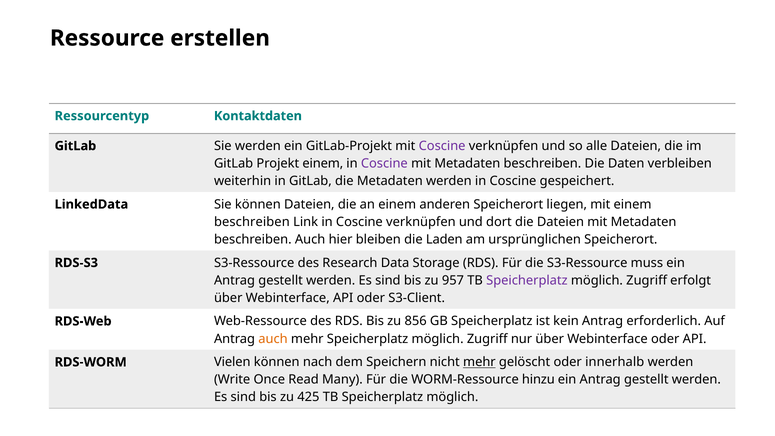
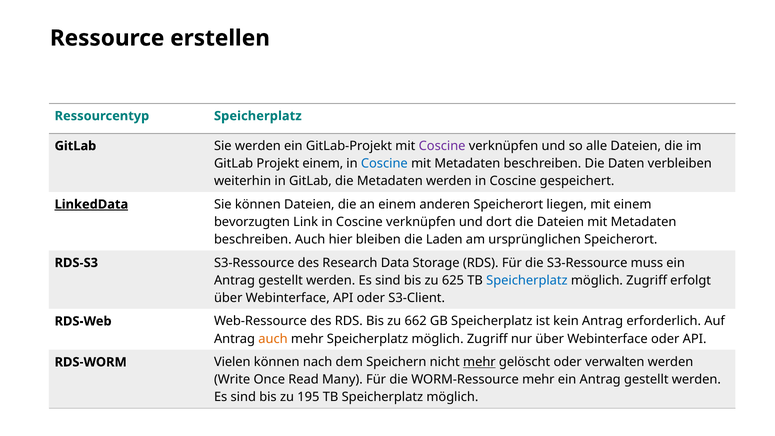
Ressourcentyp Kontaktdaten: Kontaktdaten -> Speicherplatz
Coscine at (384, 163) colour: purple -> blue
LinkedData underline: none -> present
beschreiben at (252, 222): beschreiben -> bevorzugten
957: 957 -> 625
Speicherplatz at (527, 280) colour: purple -> blue
856: 856 -> 662
innerhalb: innerhalb -> verwalten
WORM-Ressource hinzu: hinzu -> mehr
425: 425 -> 195
